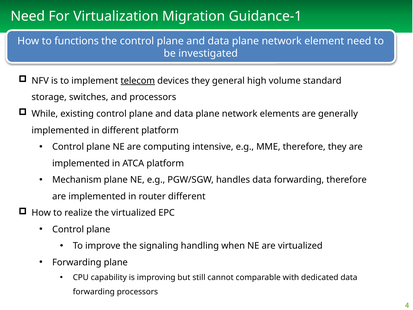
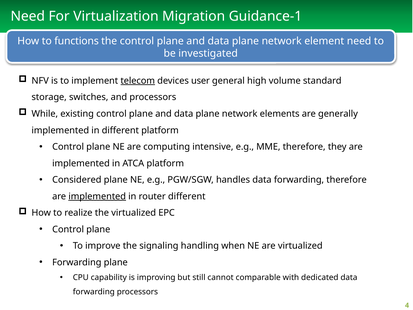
devices they: they -> user
Mechanism: Mechanism -> Considered
implemented at (97, 196) underline: none -> present
